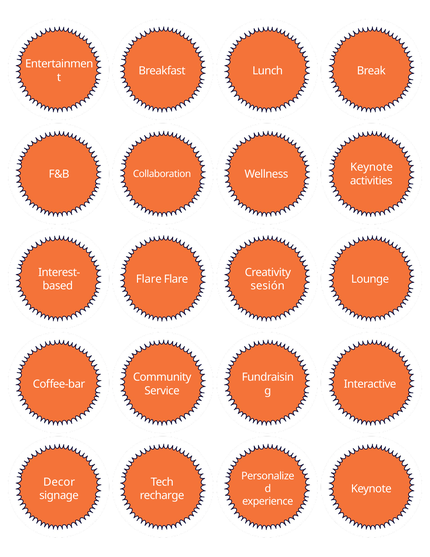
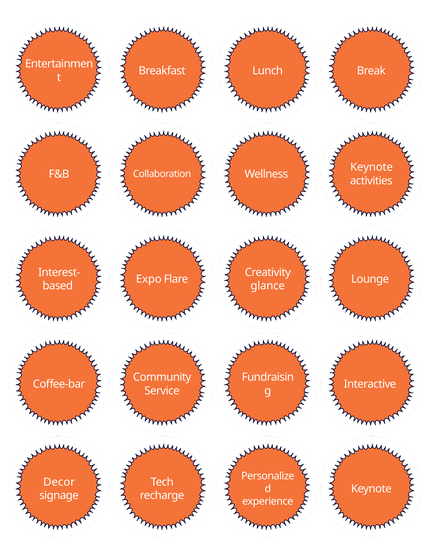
Flare at (149, 279): Flare -> Expo
sesión: sesión -> glance
